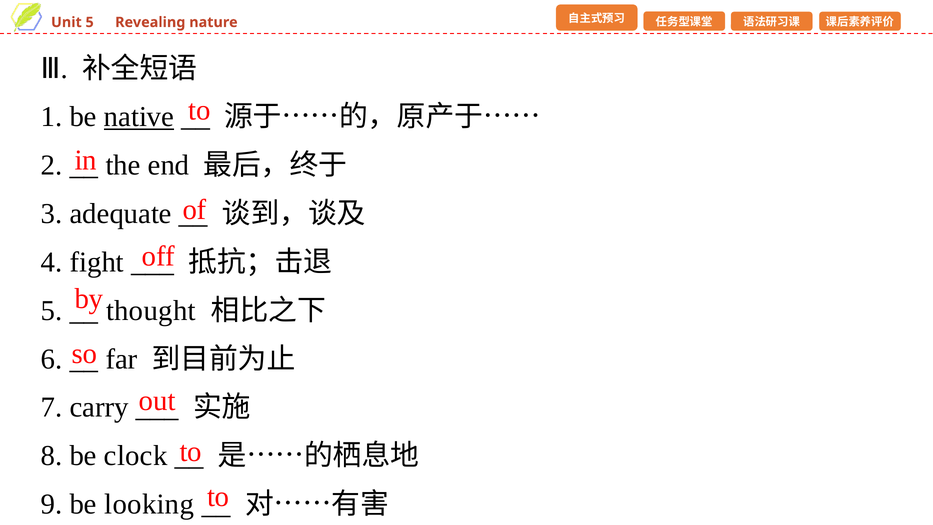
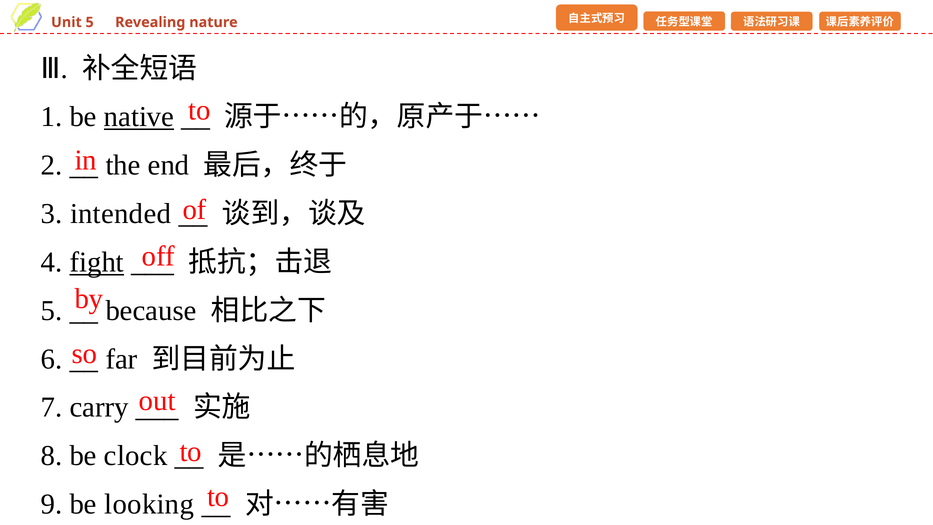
adequate: adequate -> intended
fight underline: none -> present
thought: thought -> because
